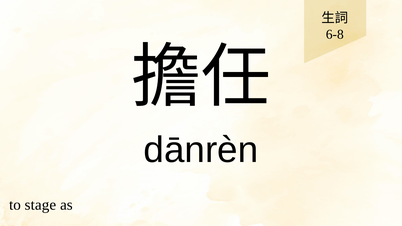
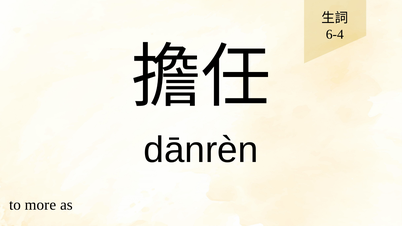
6-8: 6-8 -> 6-4
stage: stage -> more
